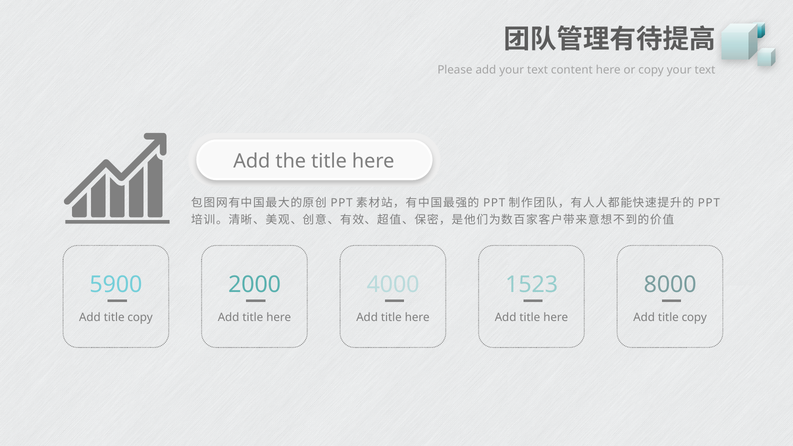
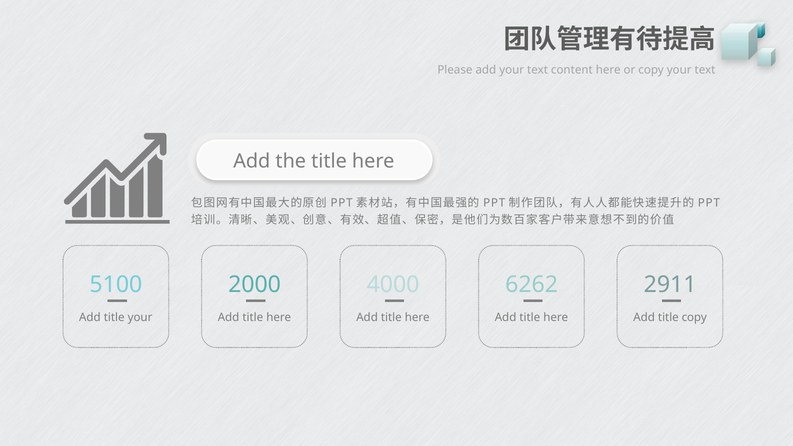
5900: 5900 -> 5100
1523: 1523 -> 6262
8000: 8000 -> 2911
copy at (140, 317): copy -> your
